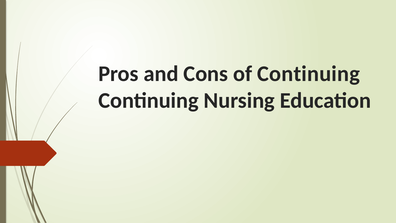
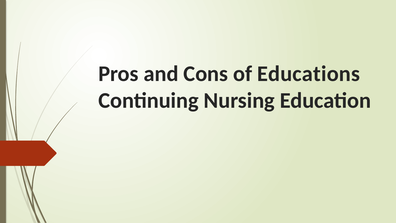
of Continuing: Continuing -> Educations
